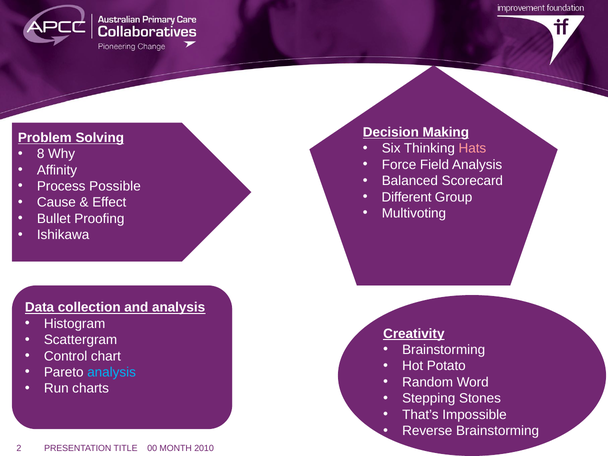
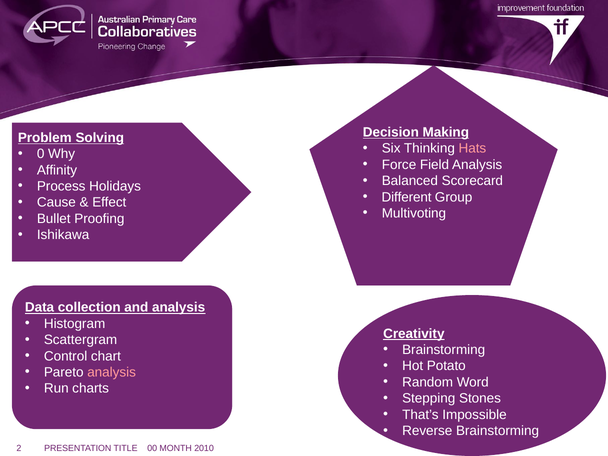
8: 8 -> 0
Possible: Possible -> Holidays
analysis at (112, 372) colour: light blue -> pink
